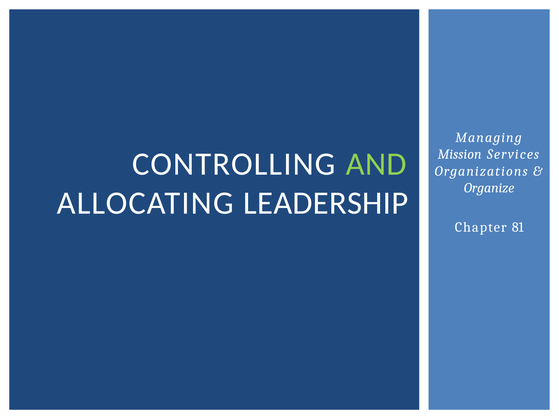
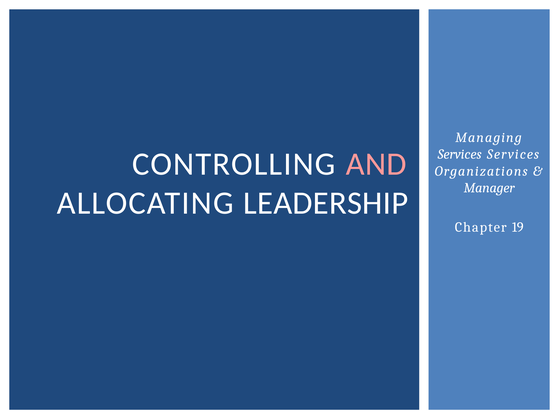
Mission at (460, 154): Mission -> Services
AND colour: light green -> pink
Organize: Organize -> Manager
81: 81 -> 19
